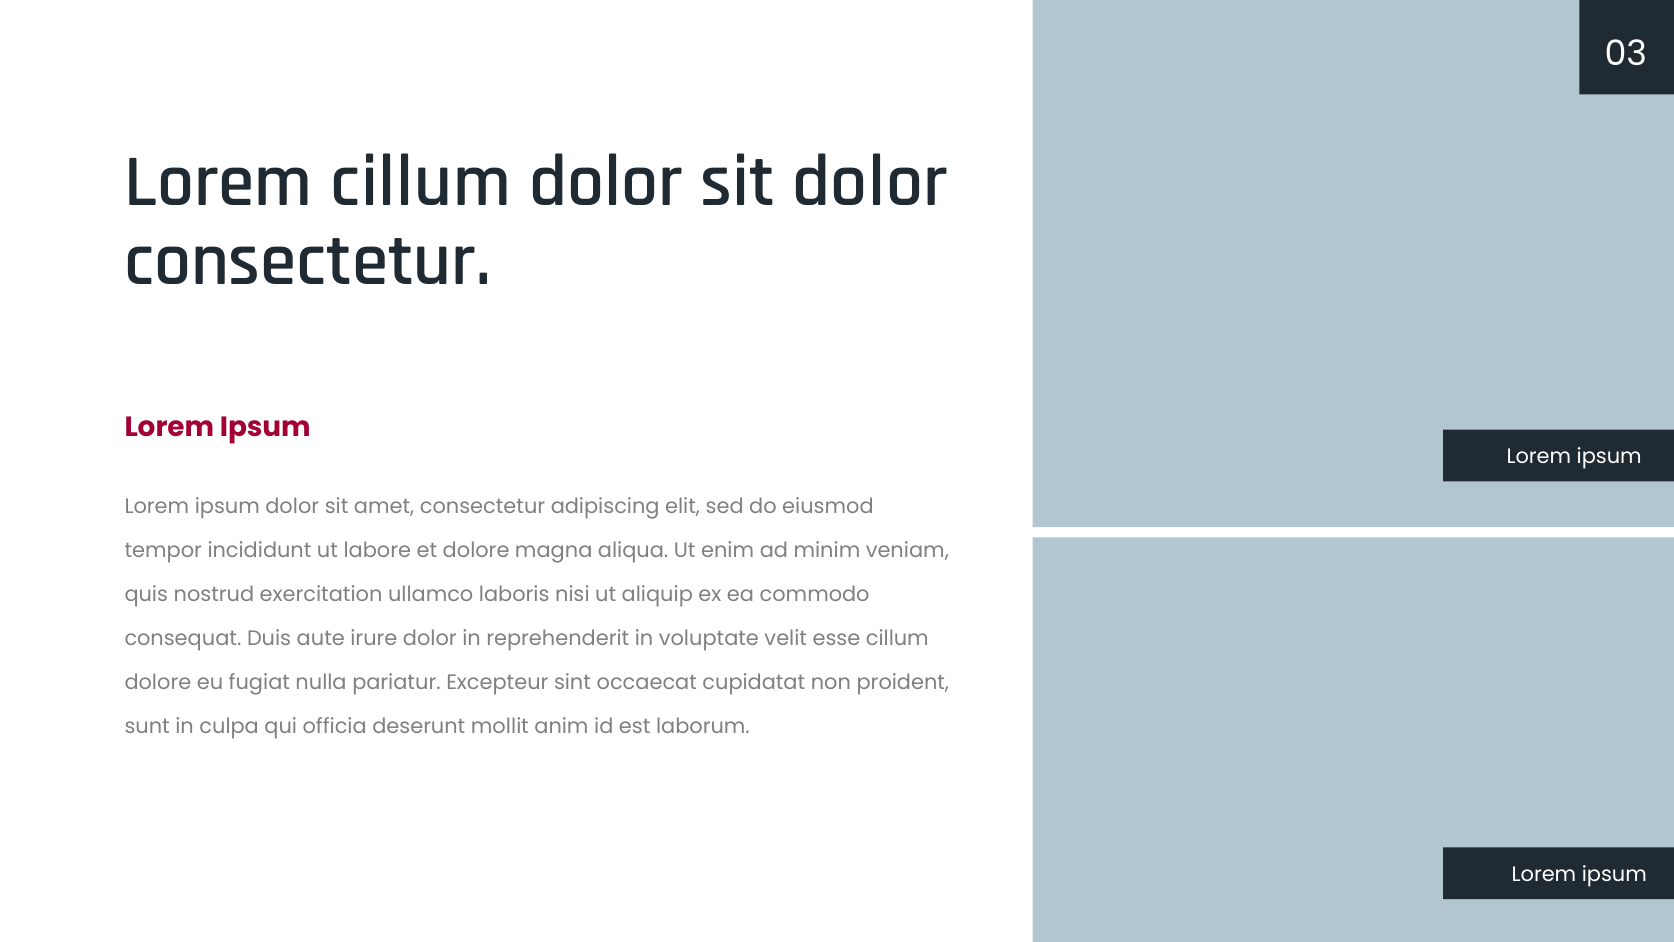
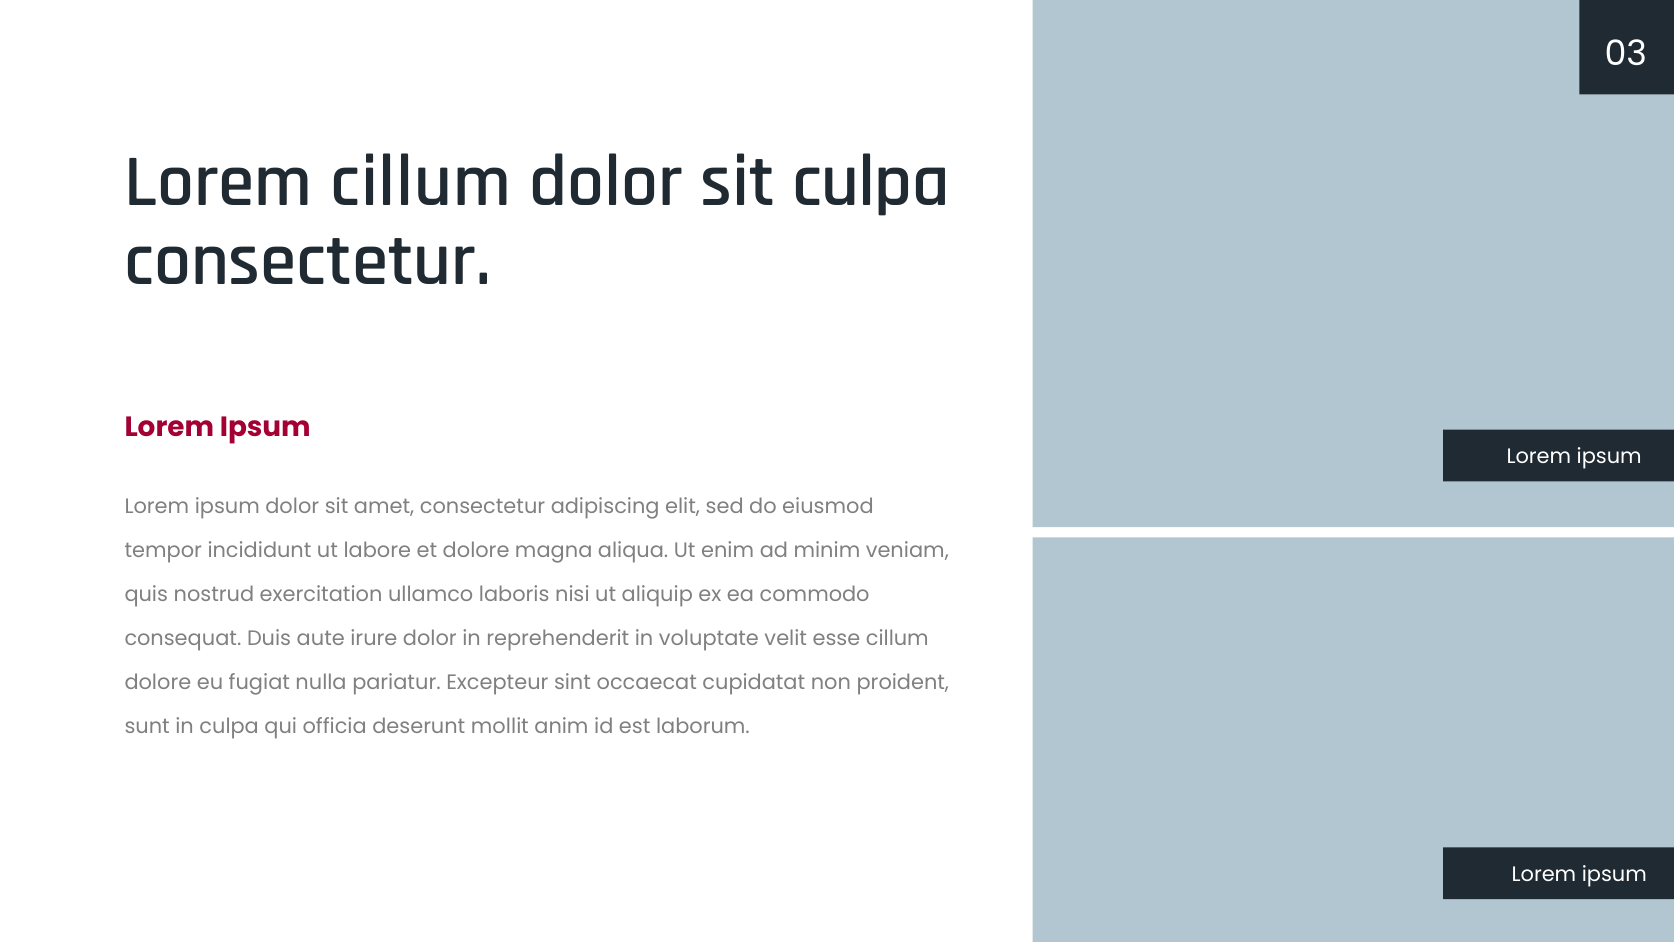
sit dolor: dolor -> culpa
